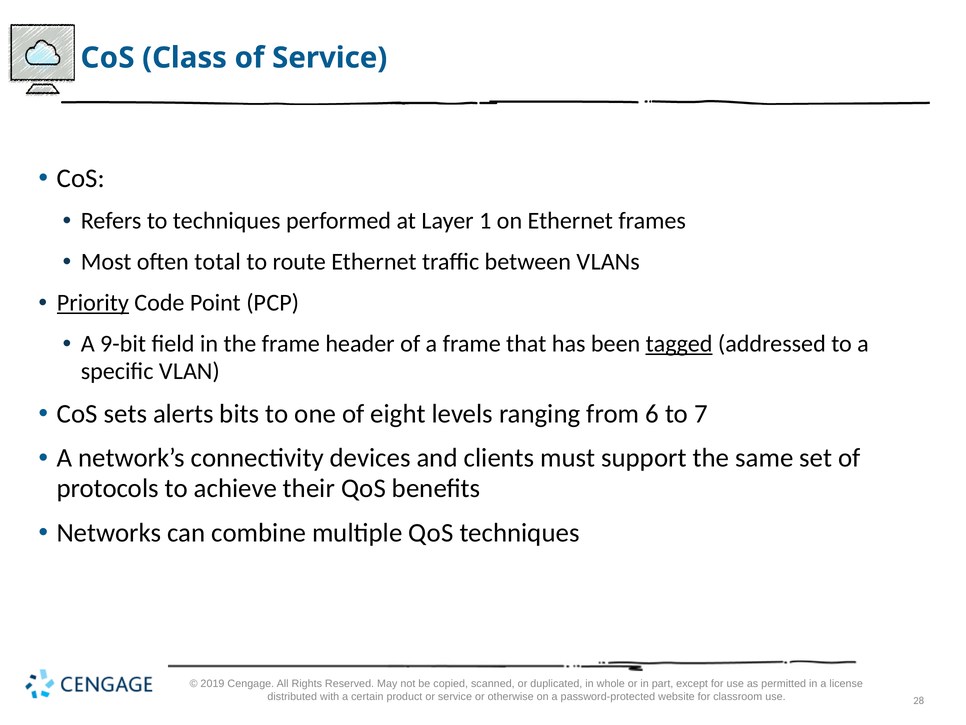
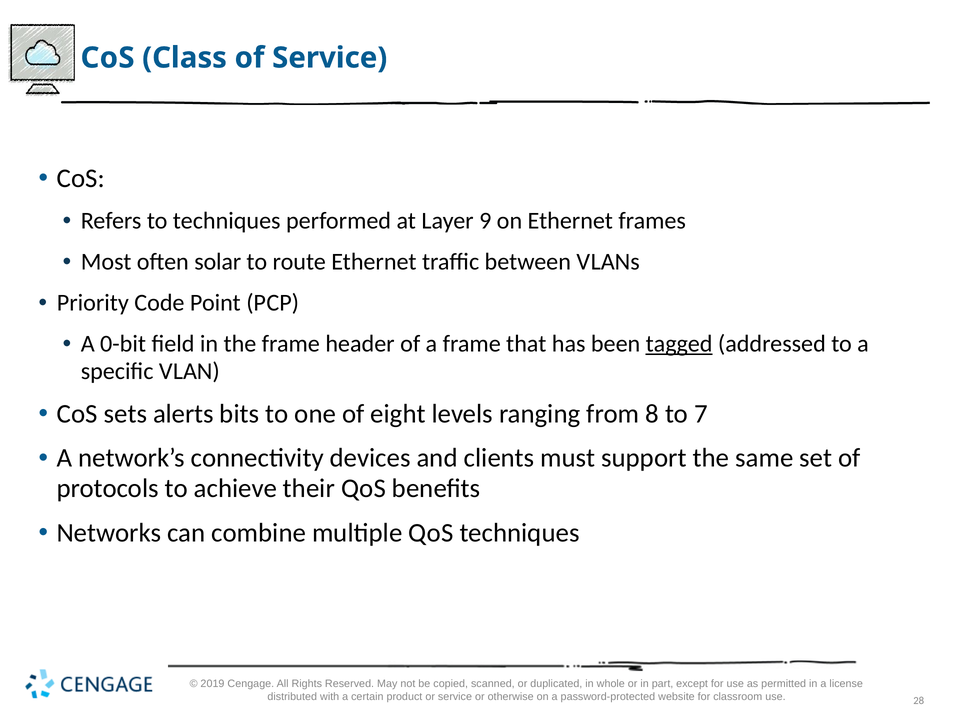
1: 1 -> 9
total: total -> solar
Priority underline: present -> none
9-bit: 9-bit -> 0-bit
6: 6 -> 8
